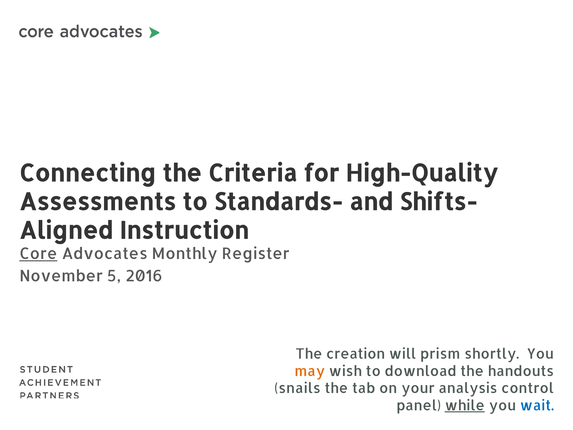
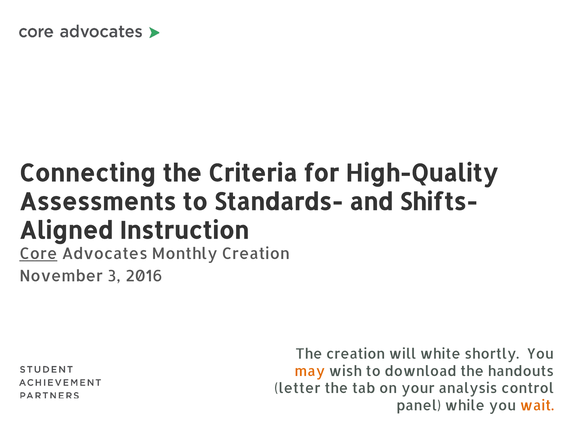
Monthly Register: Register -> Creation
5: 5 -> 3
prism: prism -> white
snails: snails -> letter
while underline: present -> none
wait colour: blue -> orange
